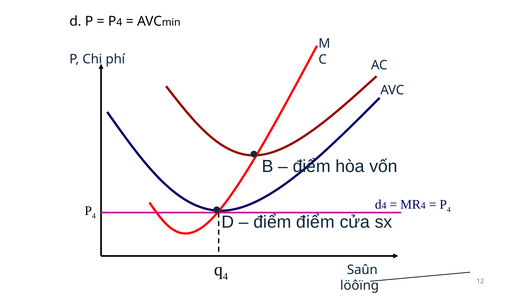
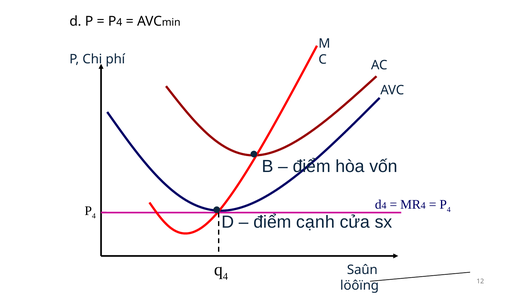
điểm điểm: điểm -> cạnh
